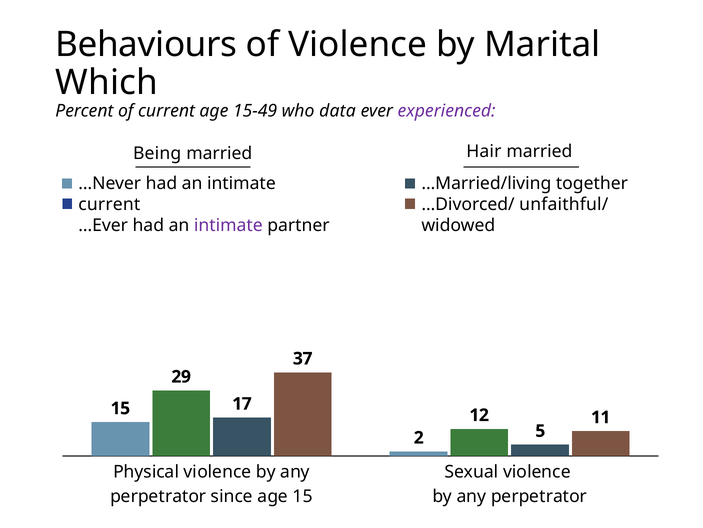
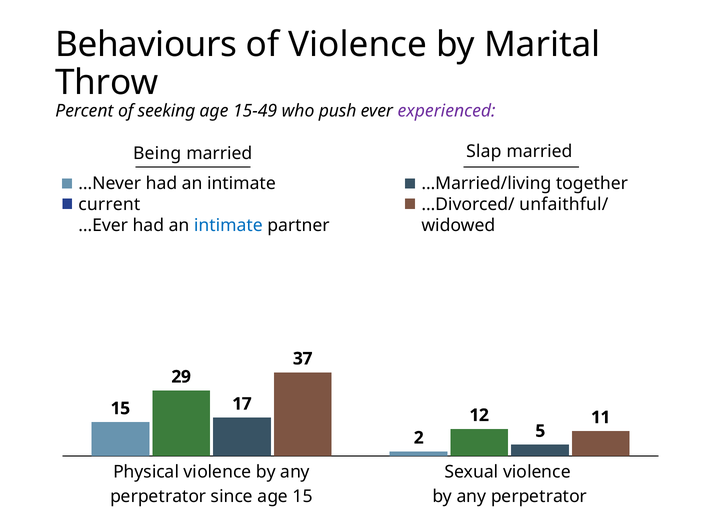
Which: Which -> Throw
of current: current -> seeking
data: data -> push
Hair: Hair -> Slap
intimate at (228, 225) colour: purple -> blue
